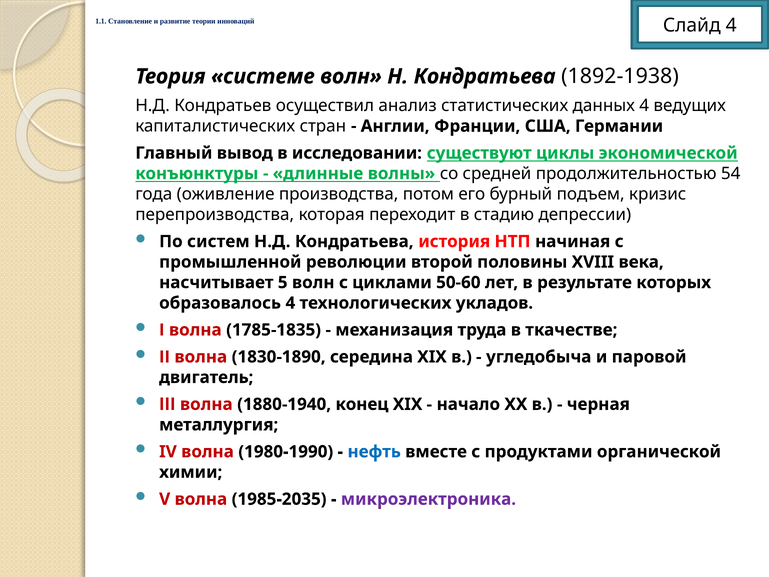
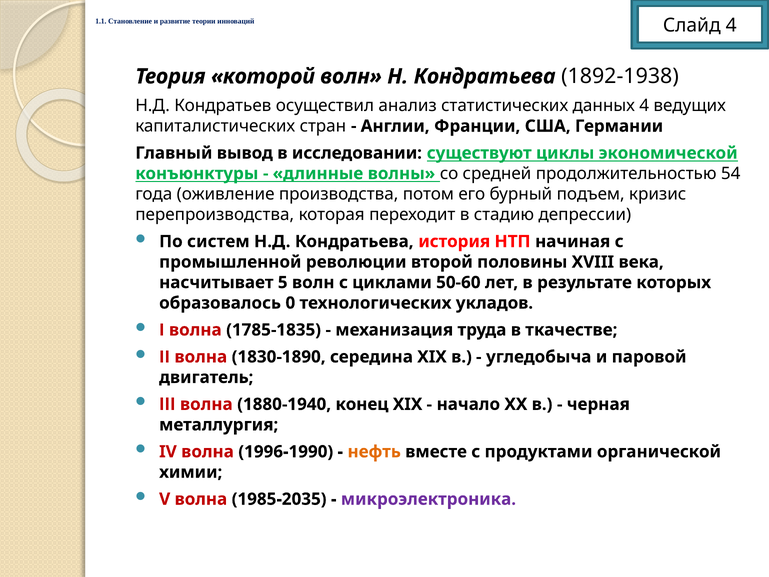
системе: системе -> которой
образовалось 4: 4 -> 0
1980-1990: 1980-1990 -> 1996-1990
нефть colour: blue -> orange
